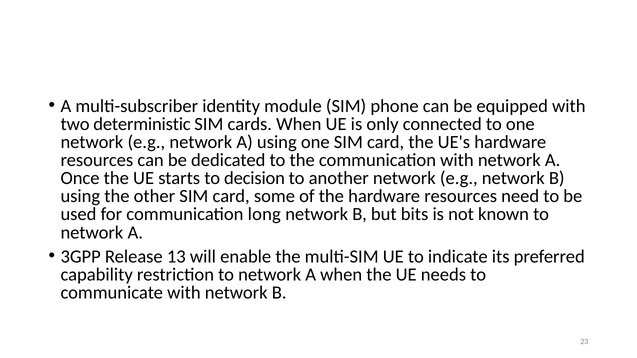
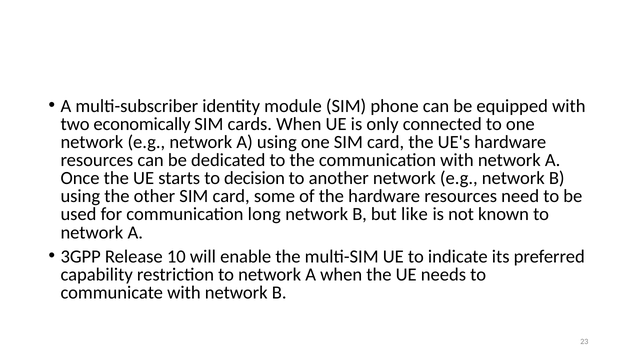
deterministic: deterministic -> economically
bits: bits -> like
13: 13 -> 10
